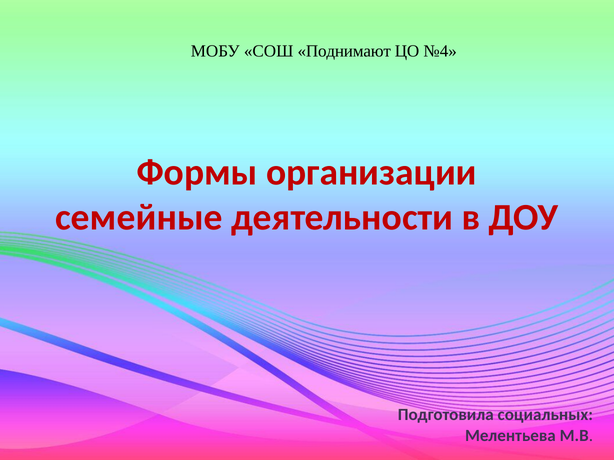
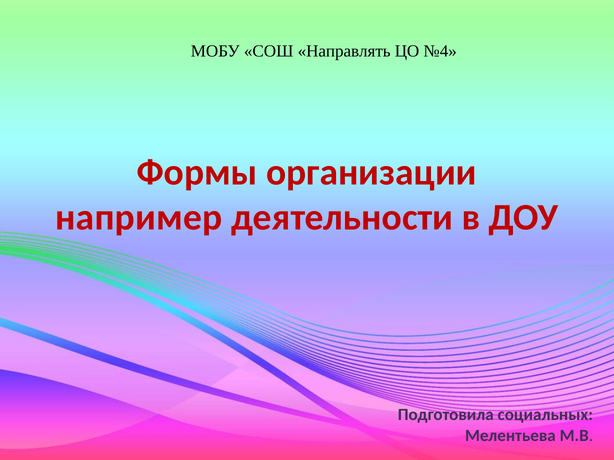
Поднимают: Поднимают -> Направлять
семейные: семейные -> например
